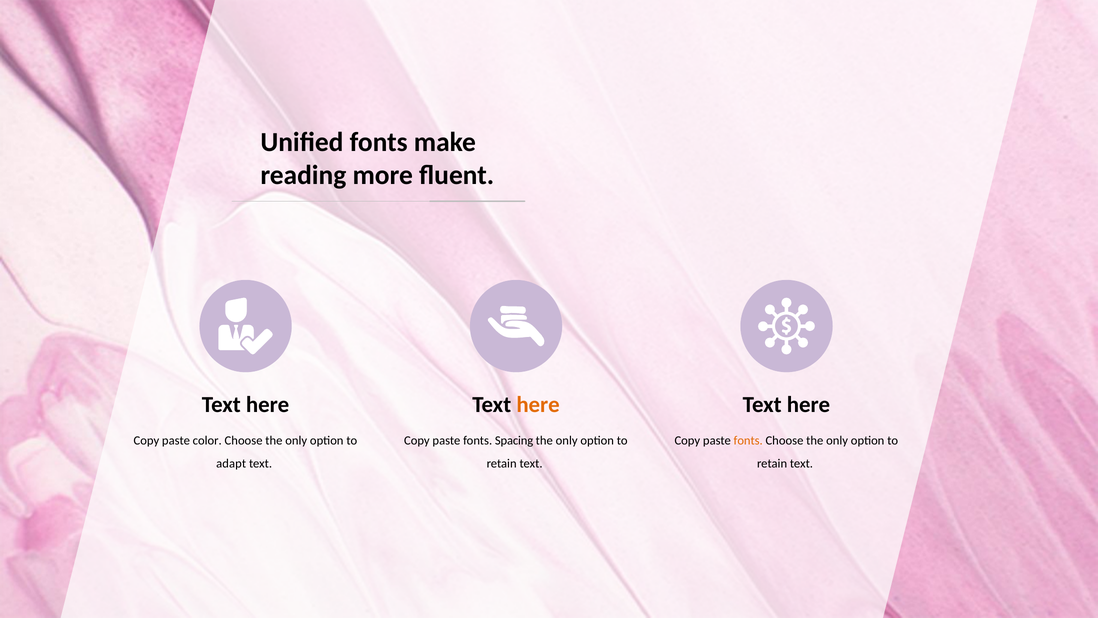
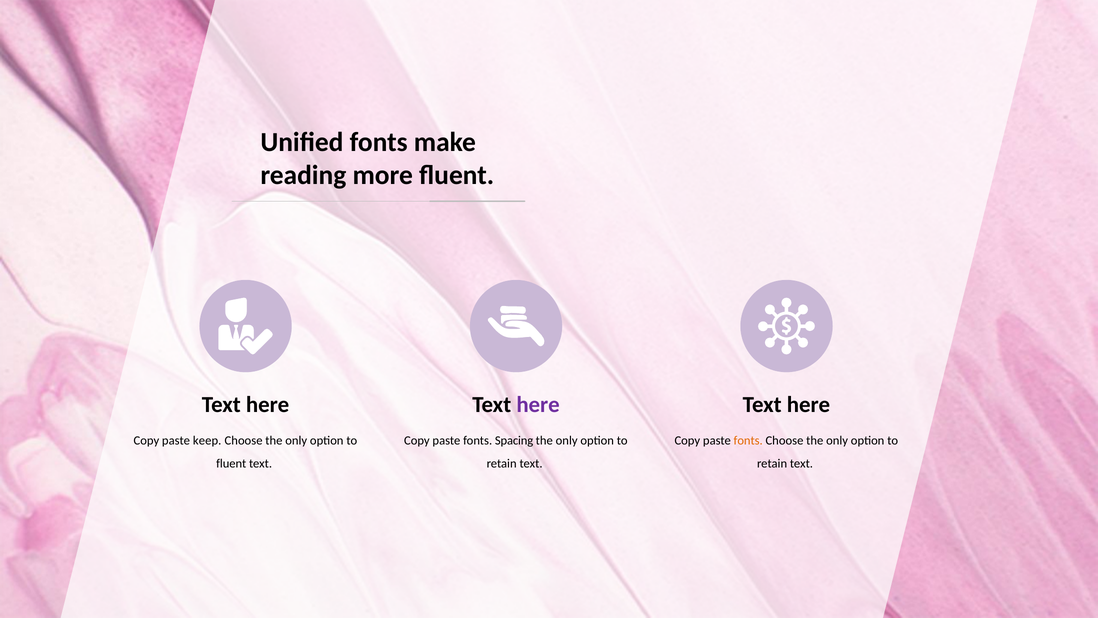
here at (538, 404) colour: orange -> purple
color: color -> keep
adapt at (231, 463): adapt -> fluent
